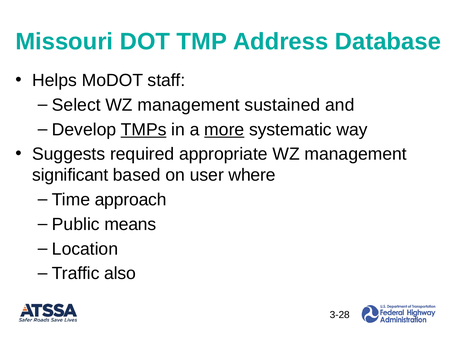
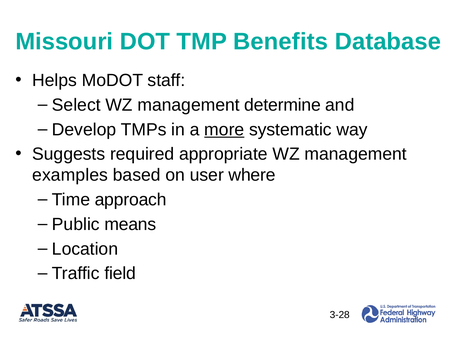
Address: Address -> Benefits
sustained: sustained -> determine
TMPs underline: present -> none
significant: significant -> examples
also: also -> field
